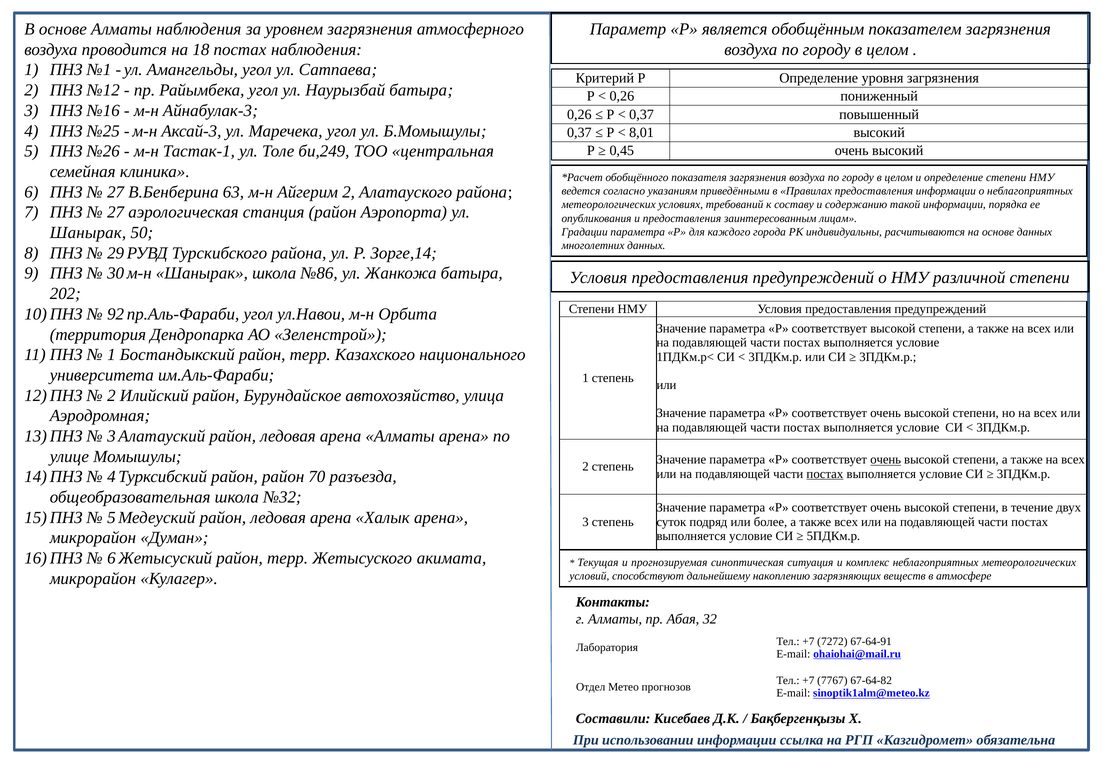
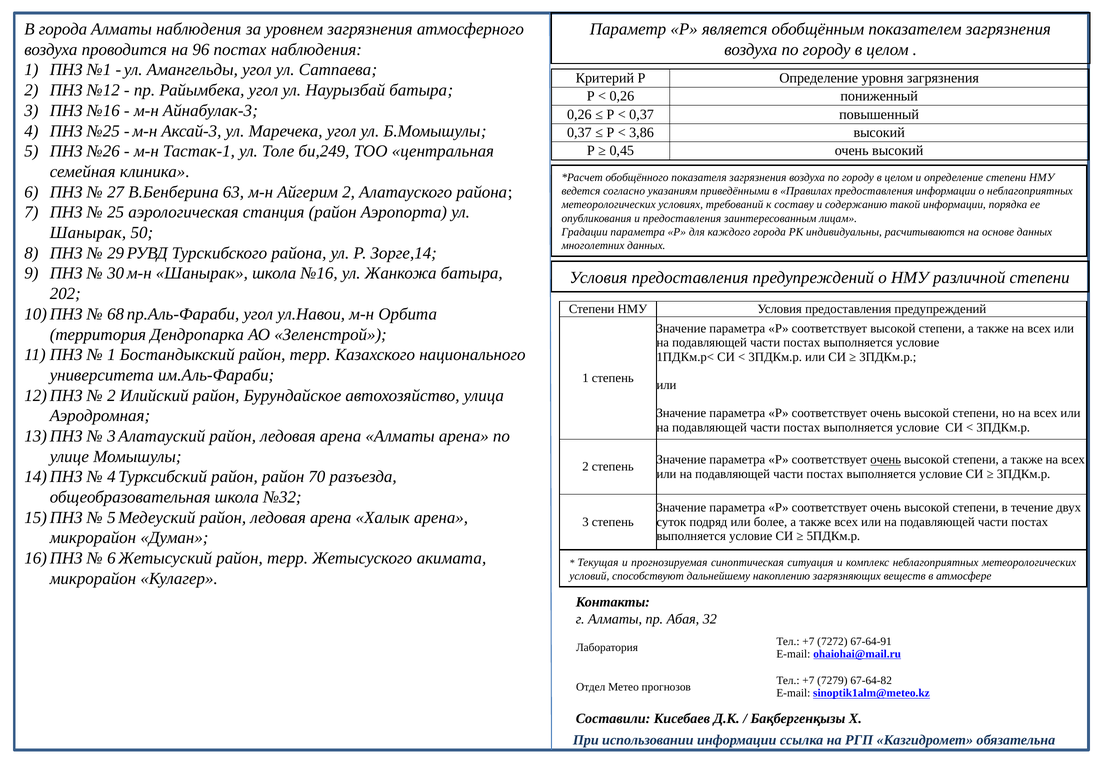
В основе: основе -> города
18: 18 -> 96
8,01: 8,01 -> 3,86
27 at (116, 213): 27 -> 25
школа №86: №86 -> №16
92: 92 -> 68
постах at (825, 474) underline: present -> none
7767: 7767 -> 7279
